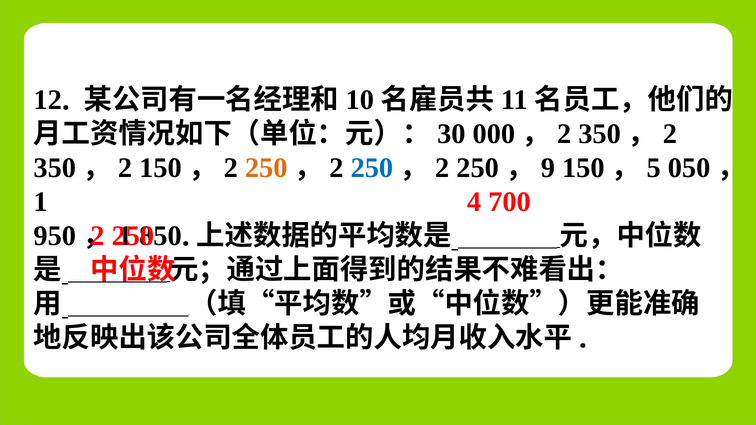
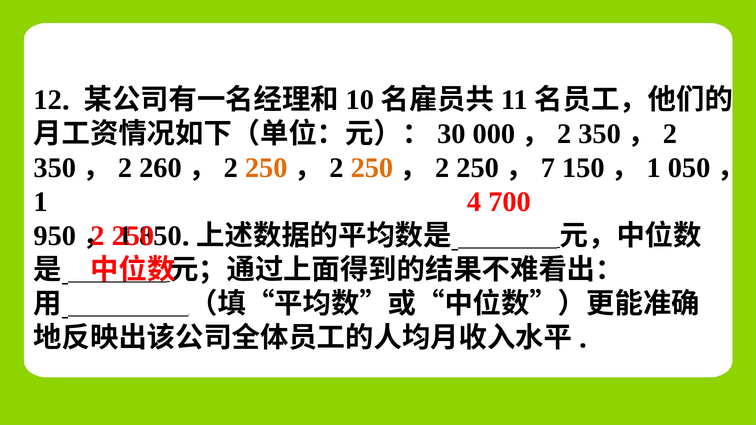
2 150: 150 -> 260
250 at (372, 168) colour: blue -> orange
9: 9 -> 7
5 at (654, 168): 5 -> 1
